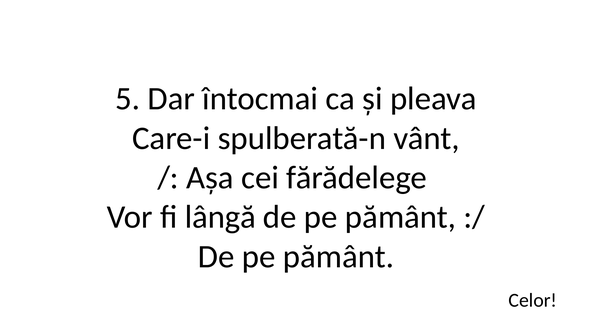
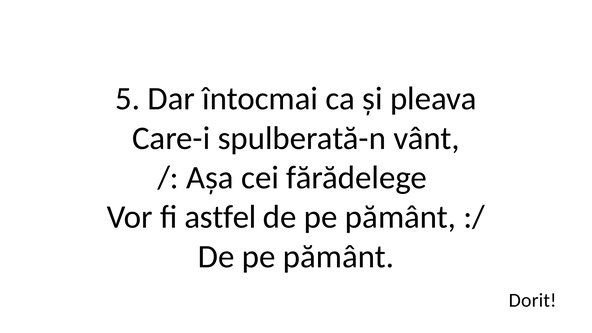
lângă: lângă -> astfel
Celor: Celor -> Dorit
